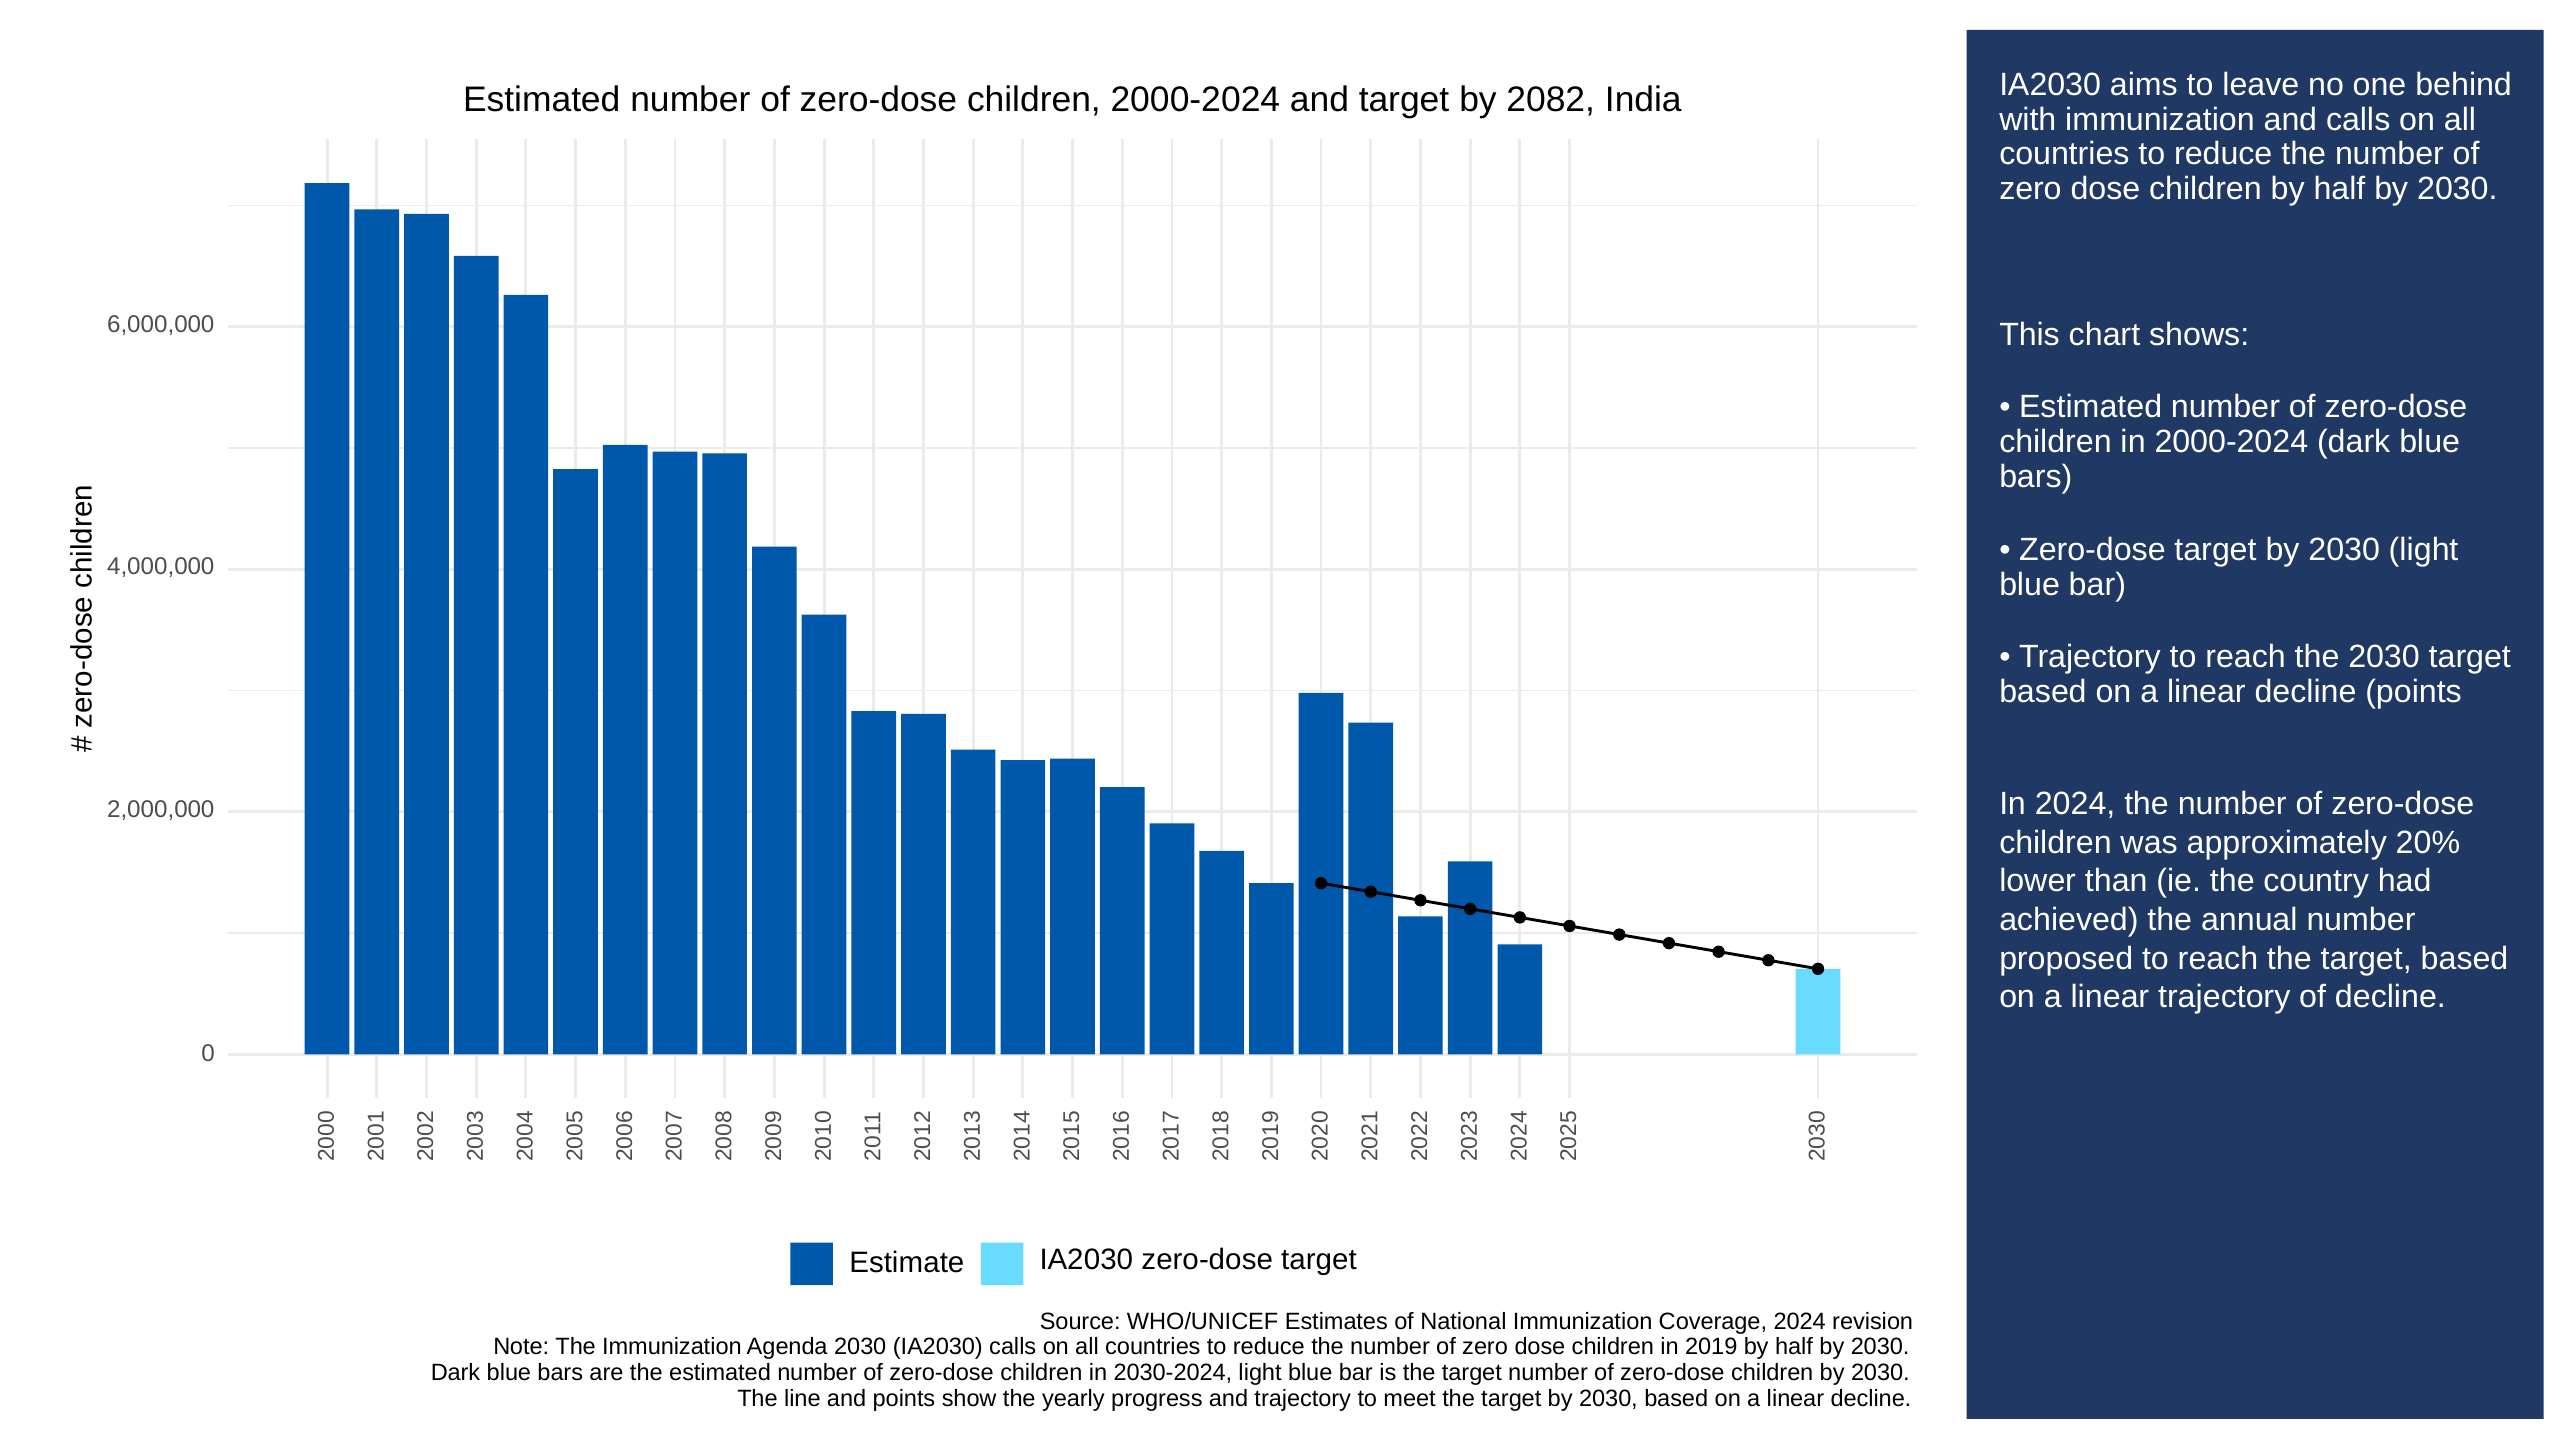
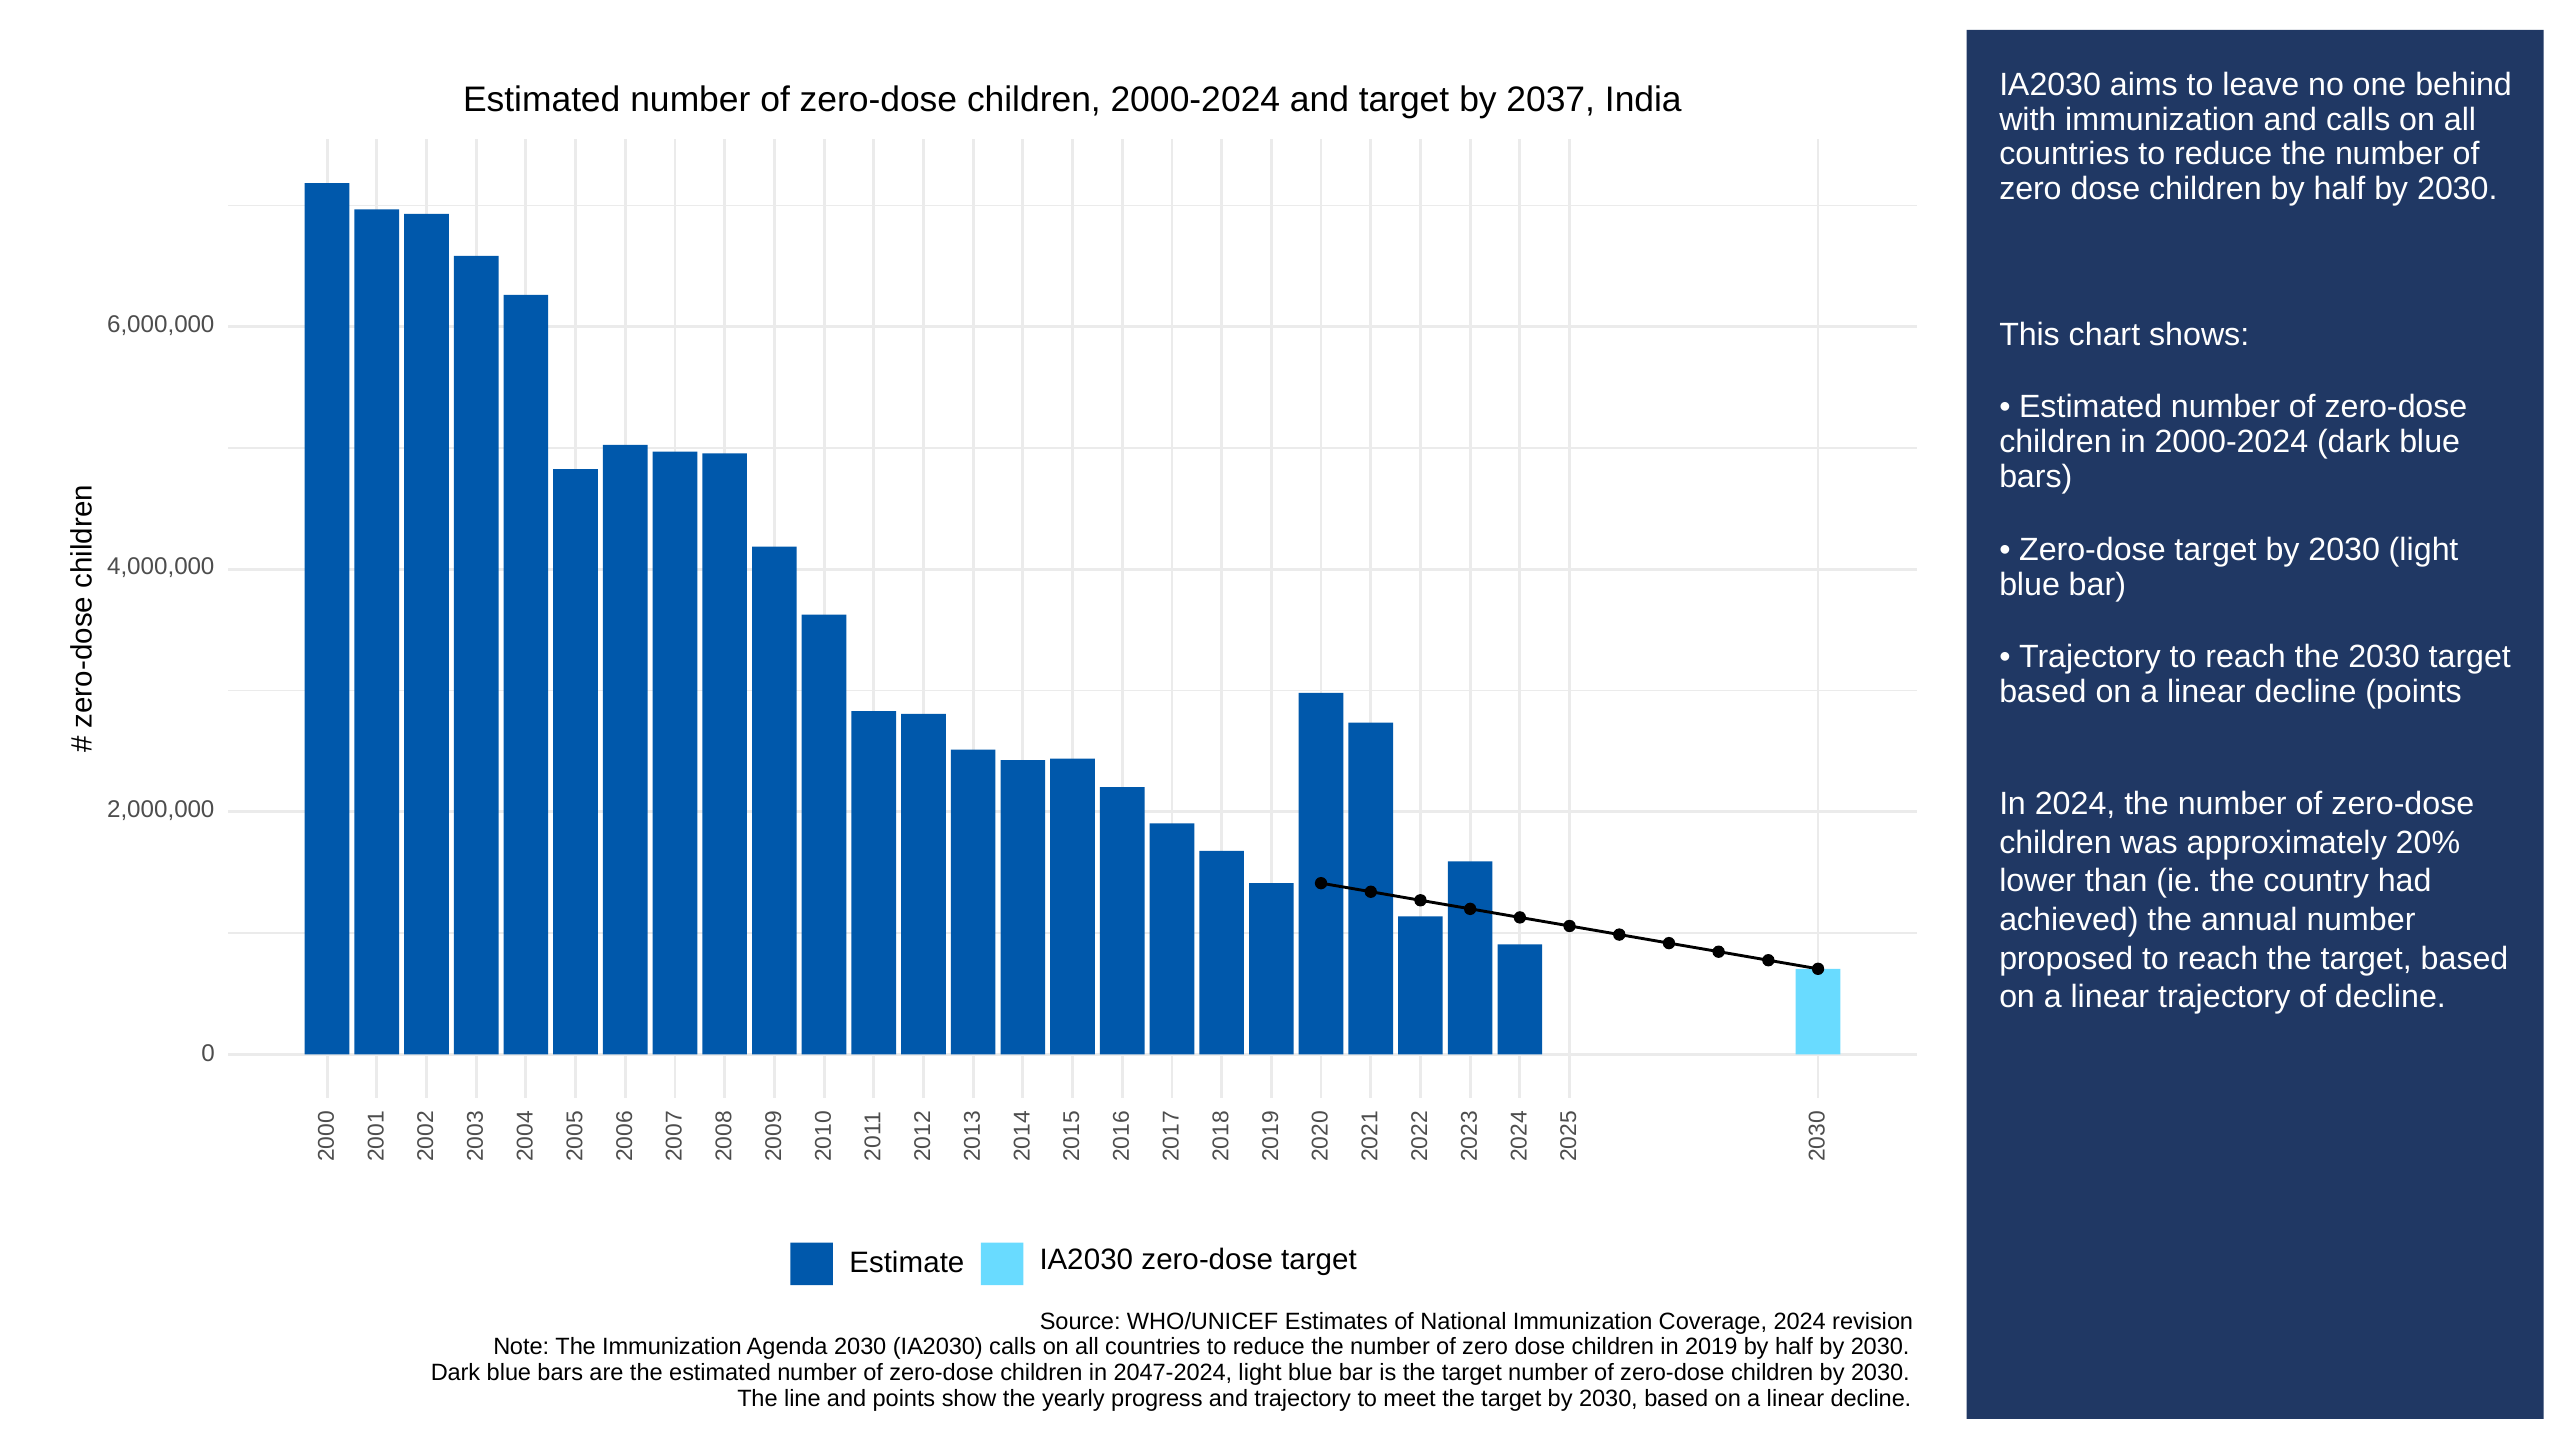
2082: 2082 -> 2037
2030-2024: 2030-2024 -> 2047-2024
